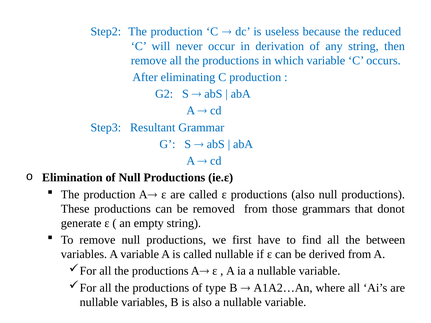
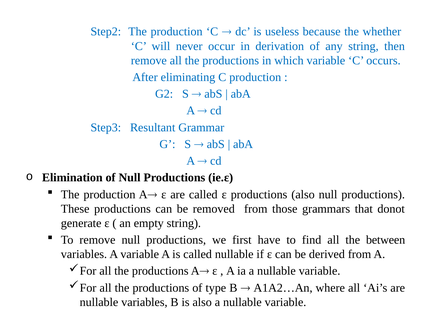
reduced: reduced -> whether
